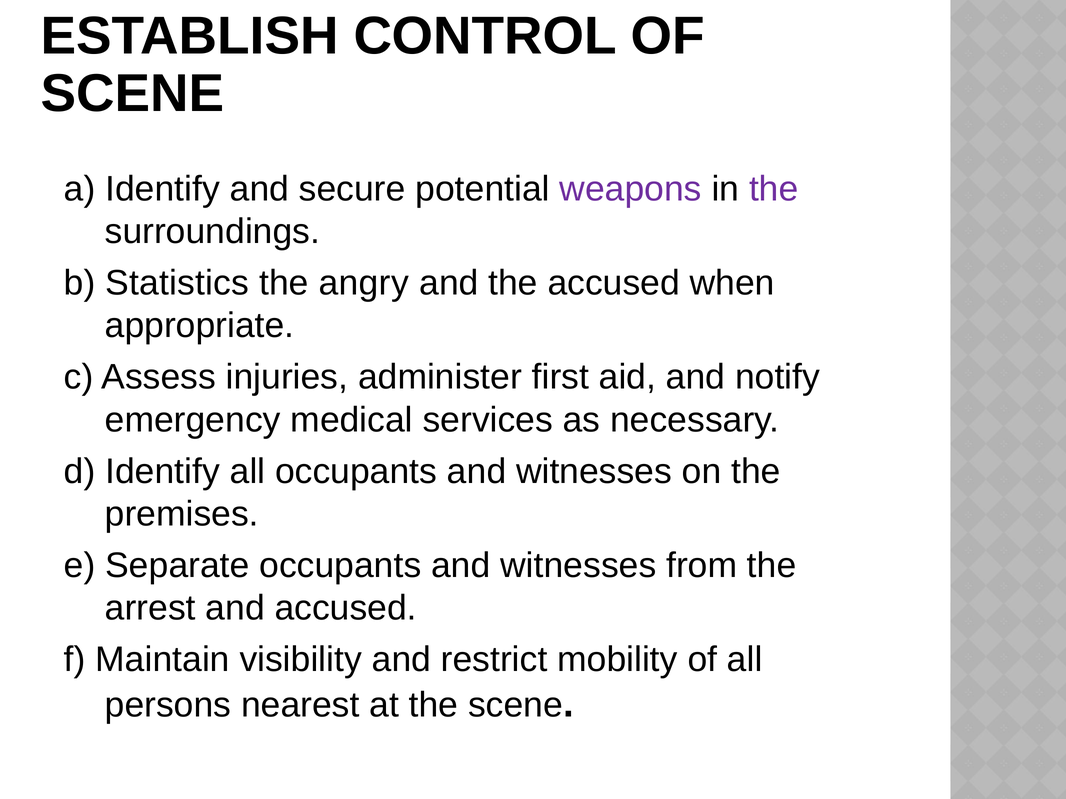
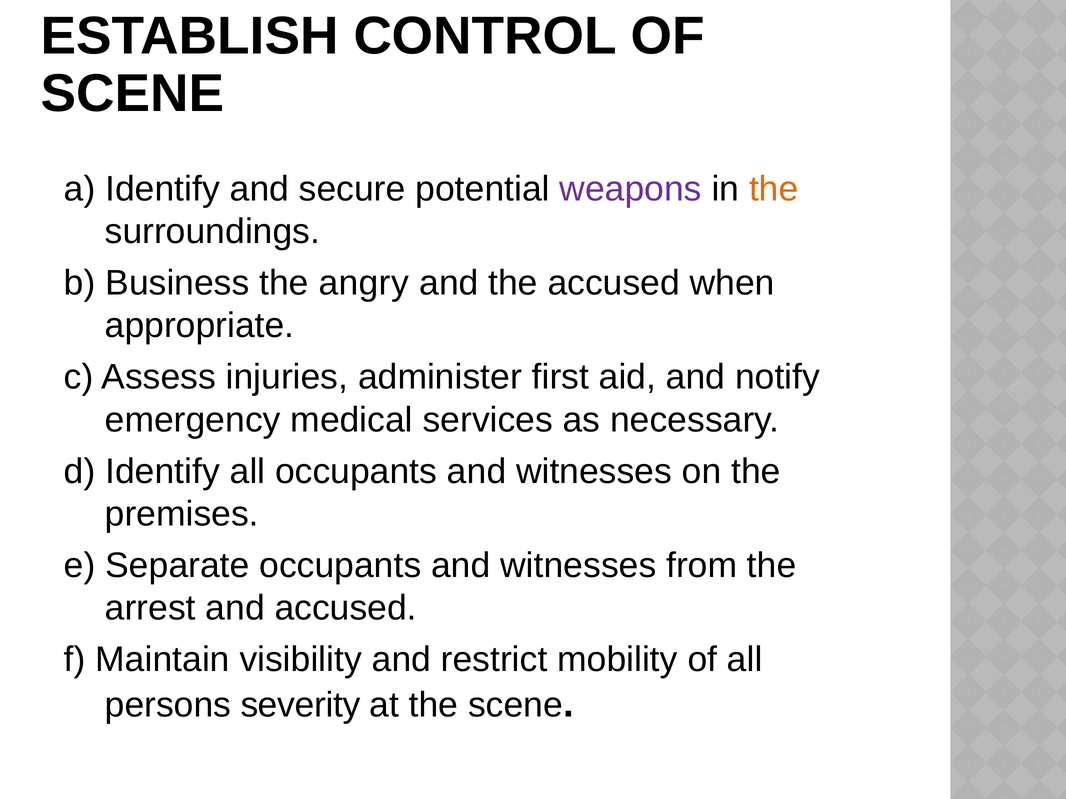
the at (774, 189) colour: purple -> orange
Statistics: Statistics -> Business
nearest: nearest -> severity
